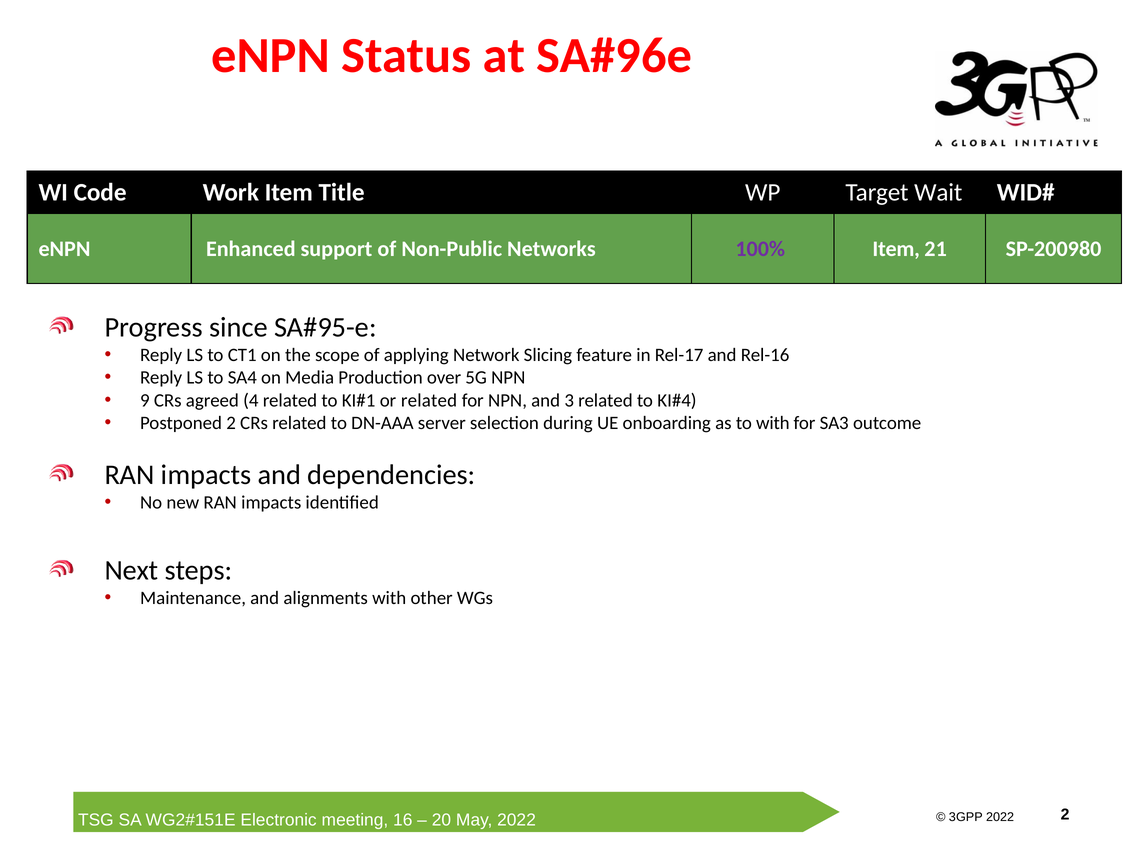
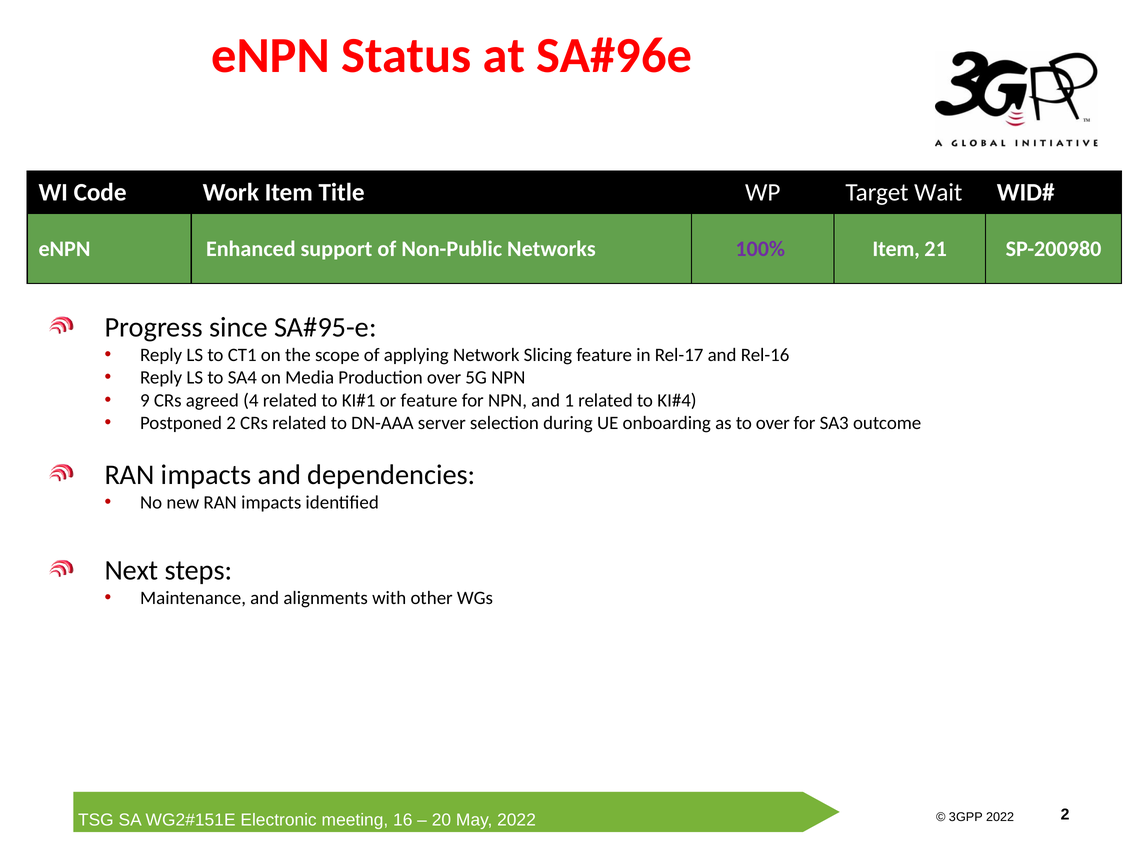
or related: related -> feature
3: 3 -> 1
to with: with -> over
